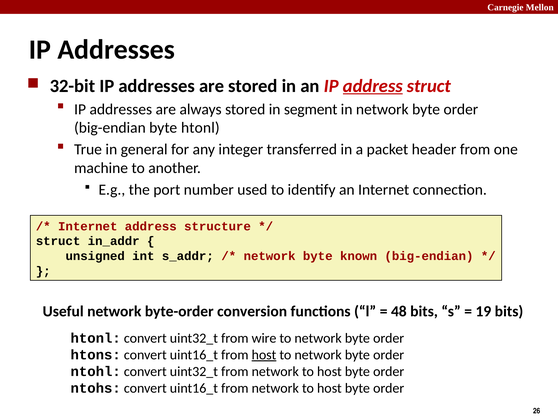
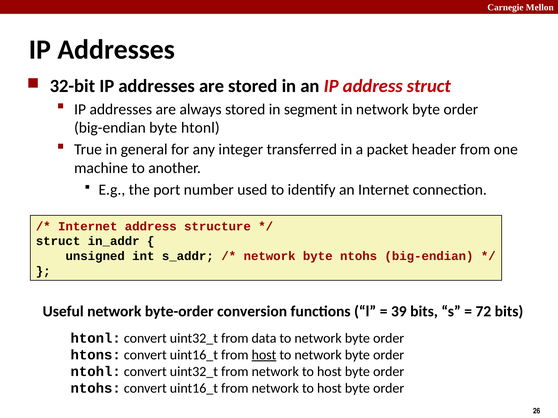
address at (373, 86) underline: present -> none
byte known: known -> ntohs
48: 48 -> 39
19: 19 -> 72
wire: wire -> data
